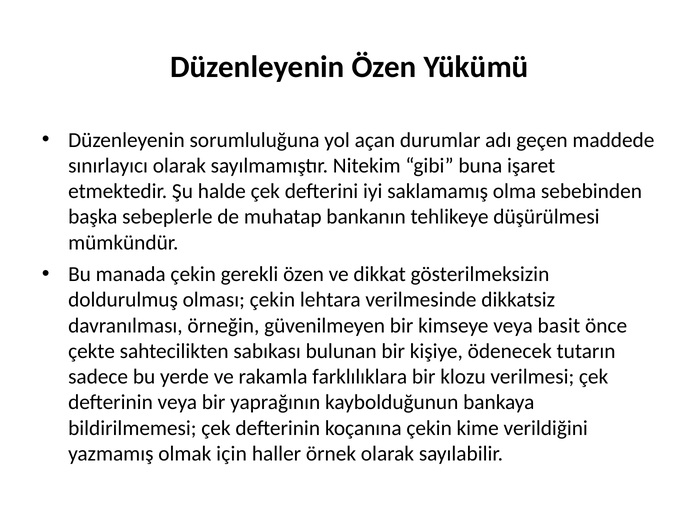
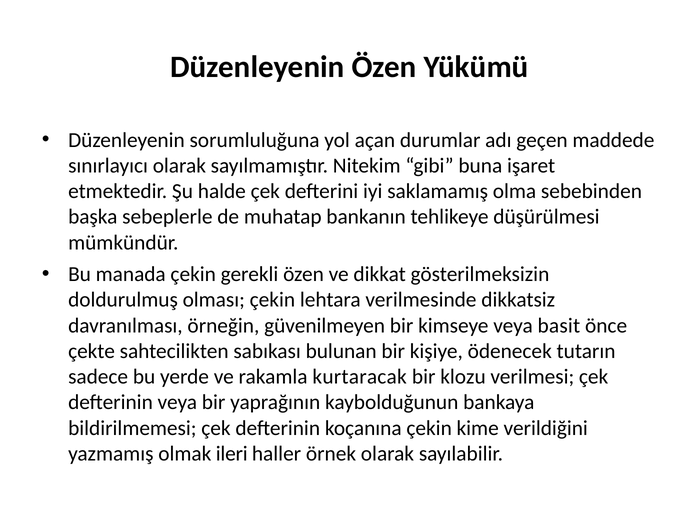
farklılıklara: farklılıklara -> kurtaracak
için: için -> ileri
